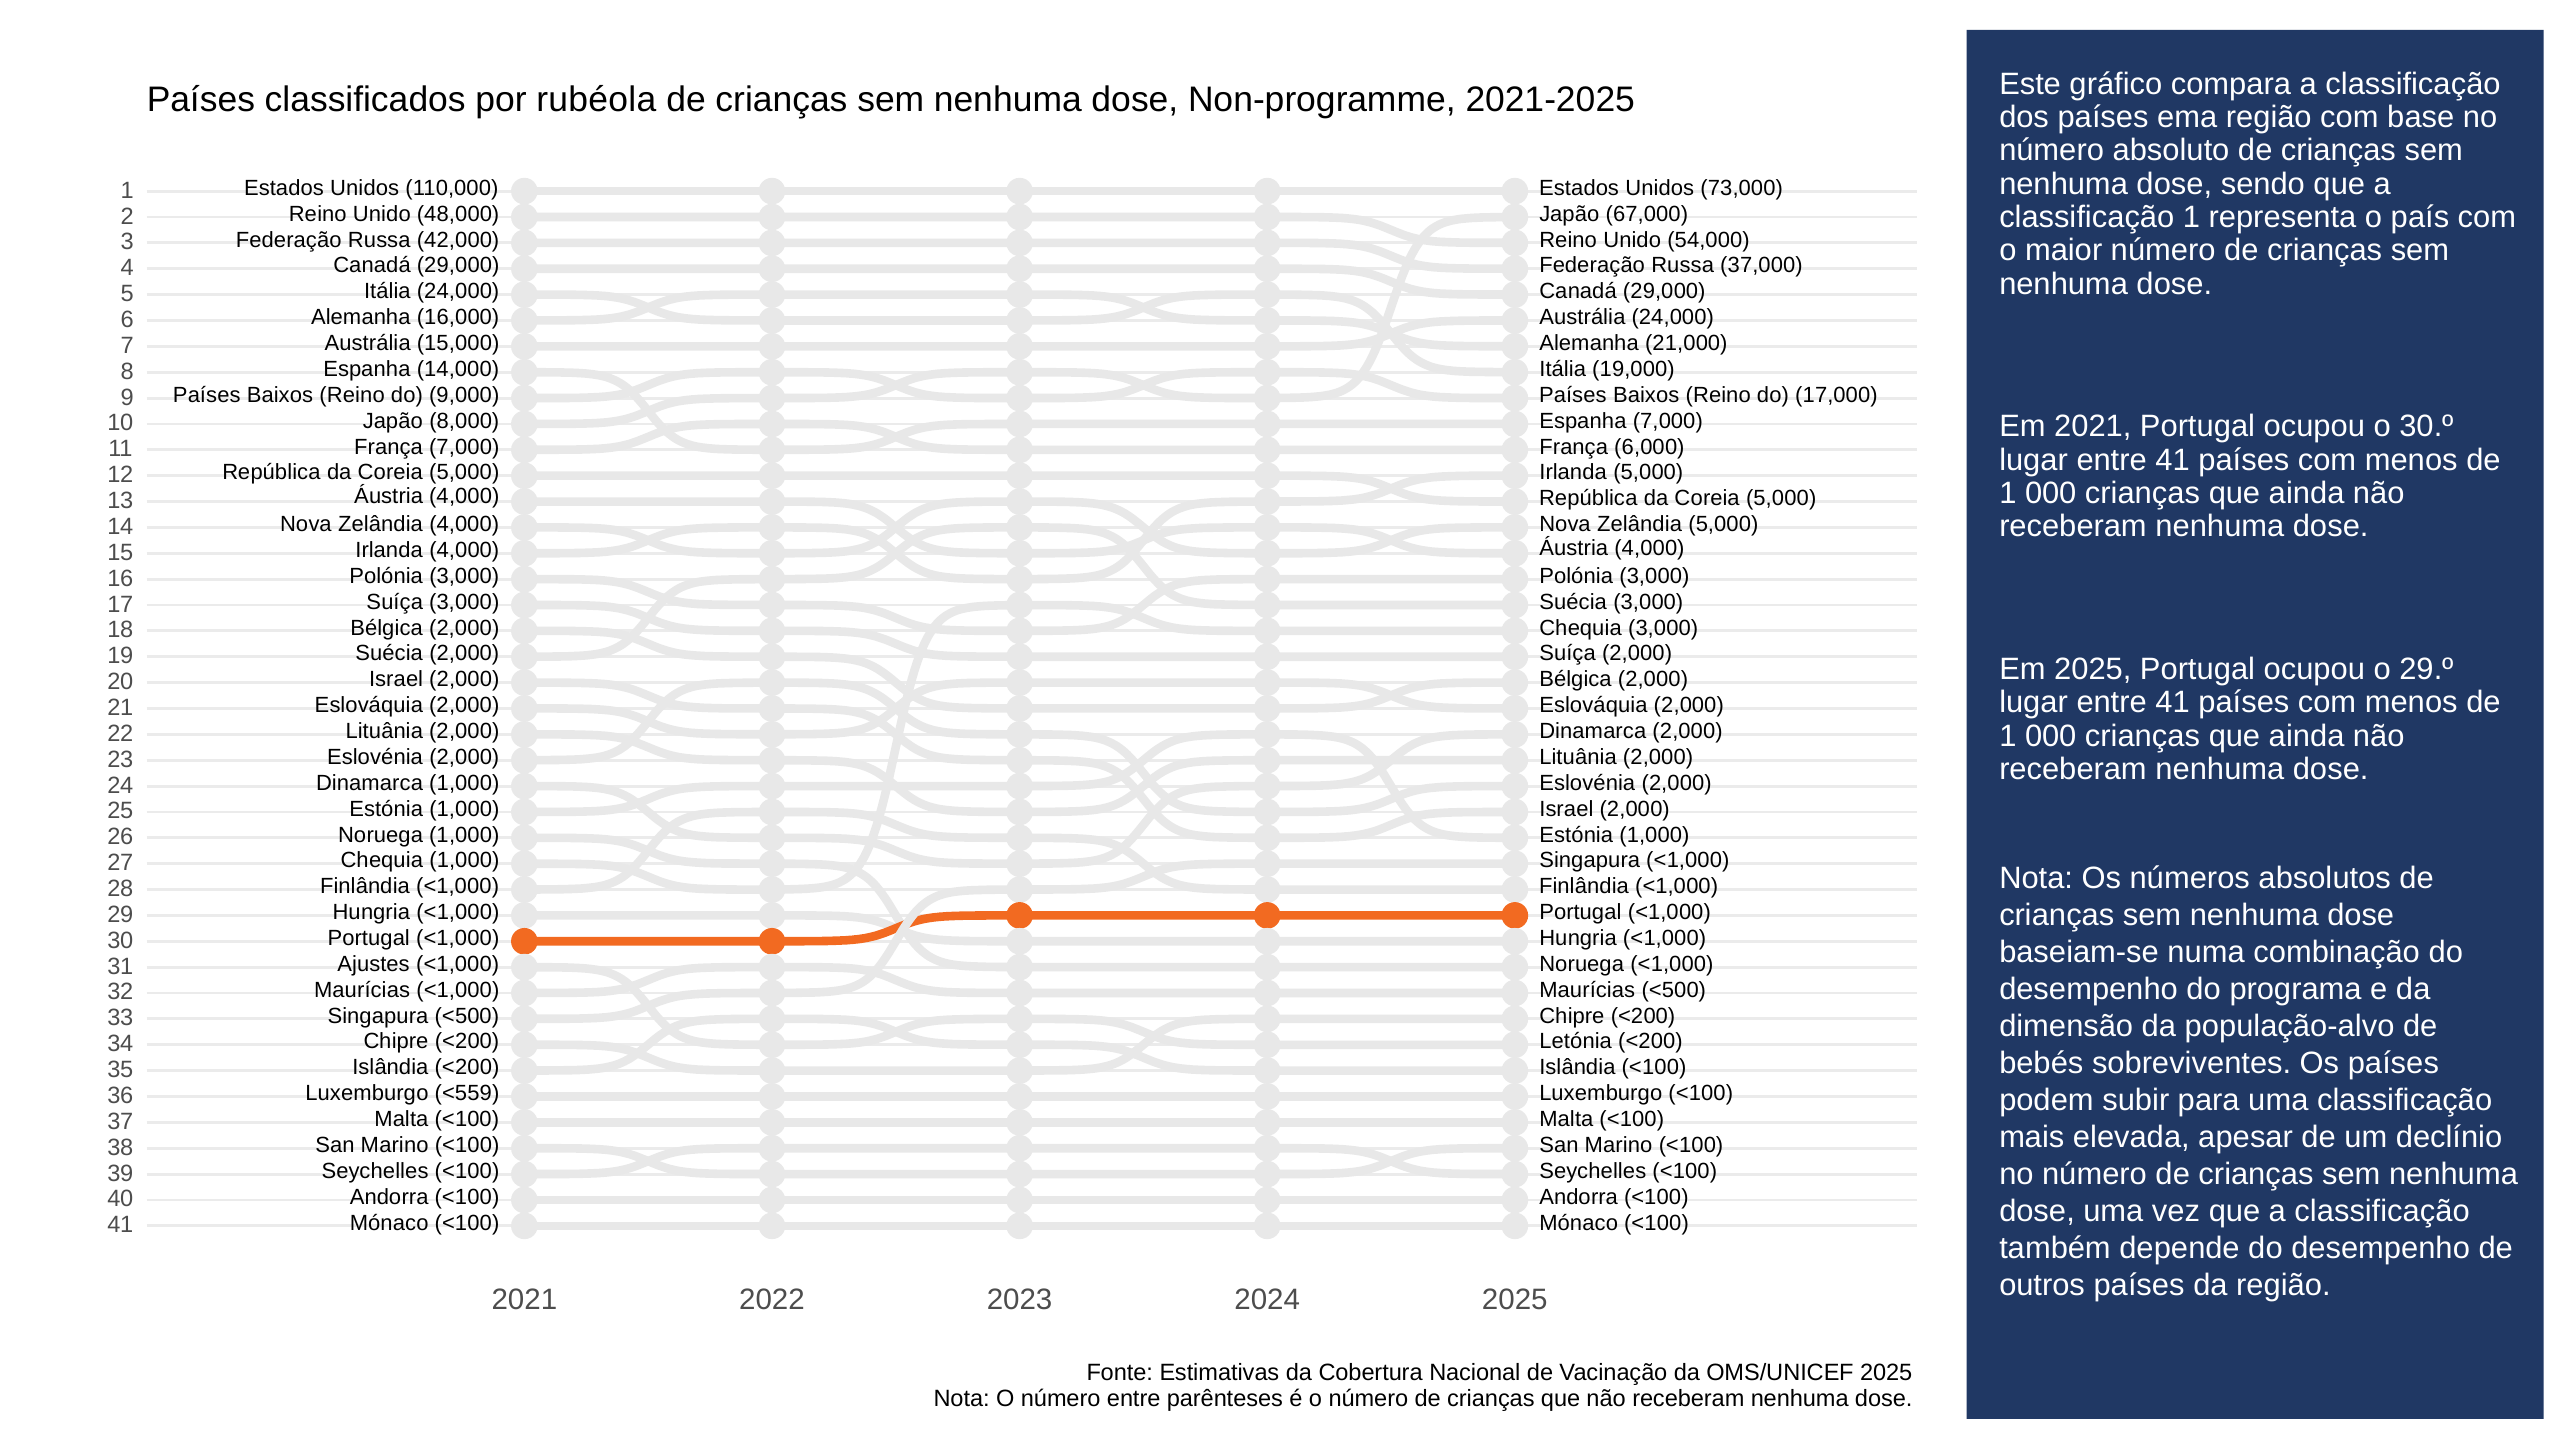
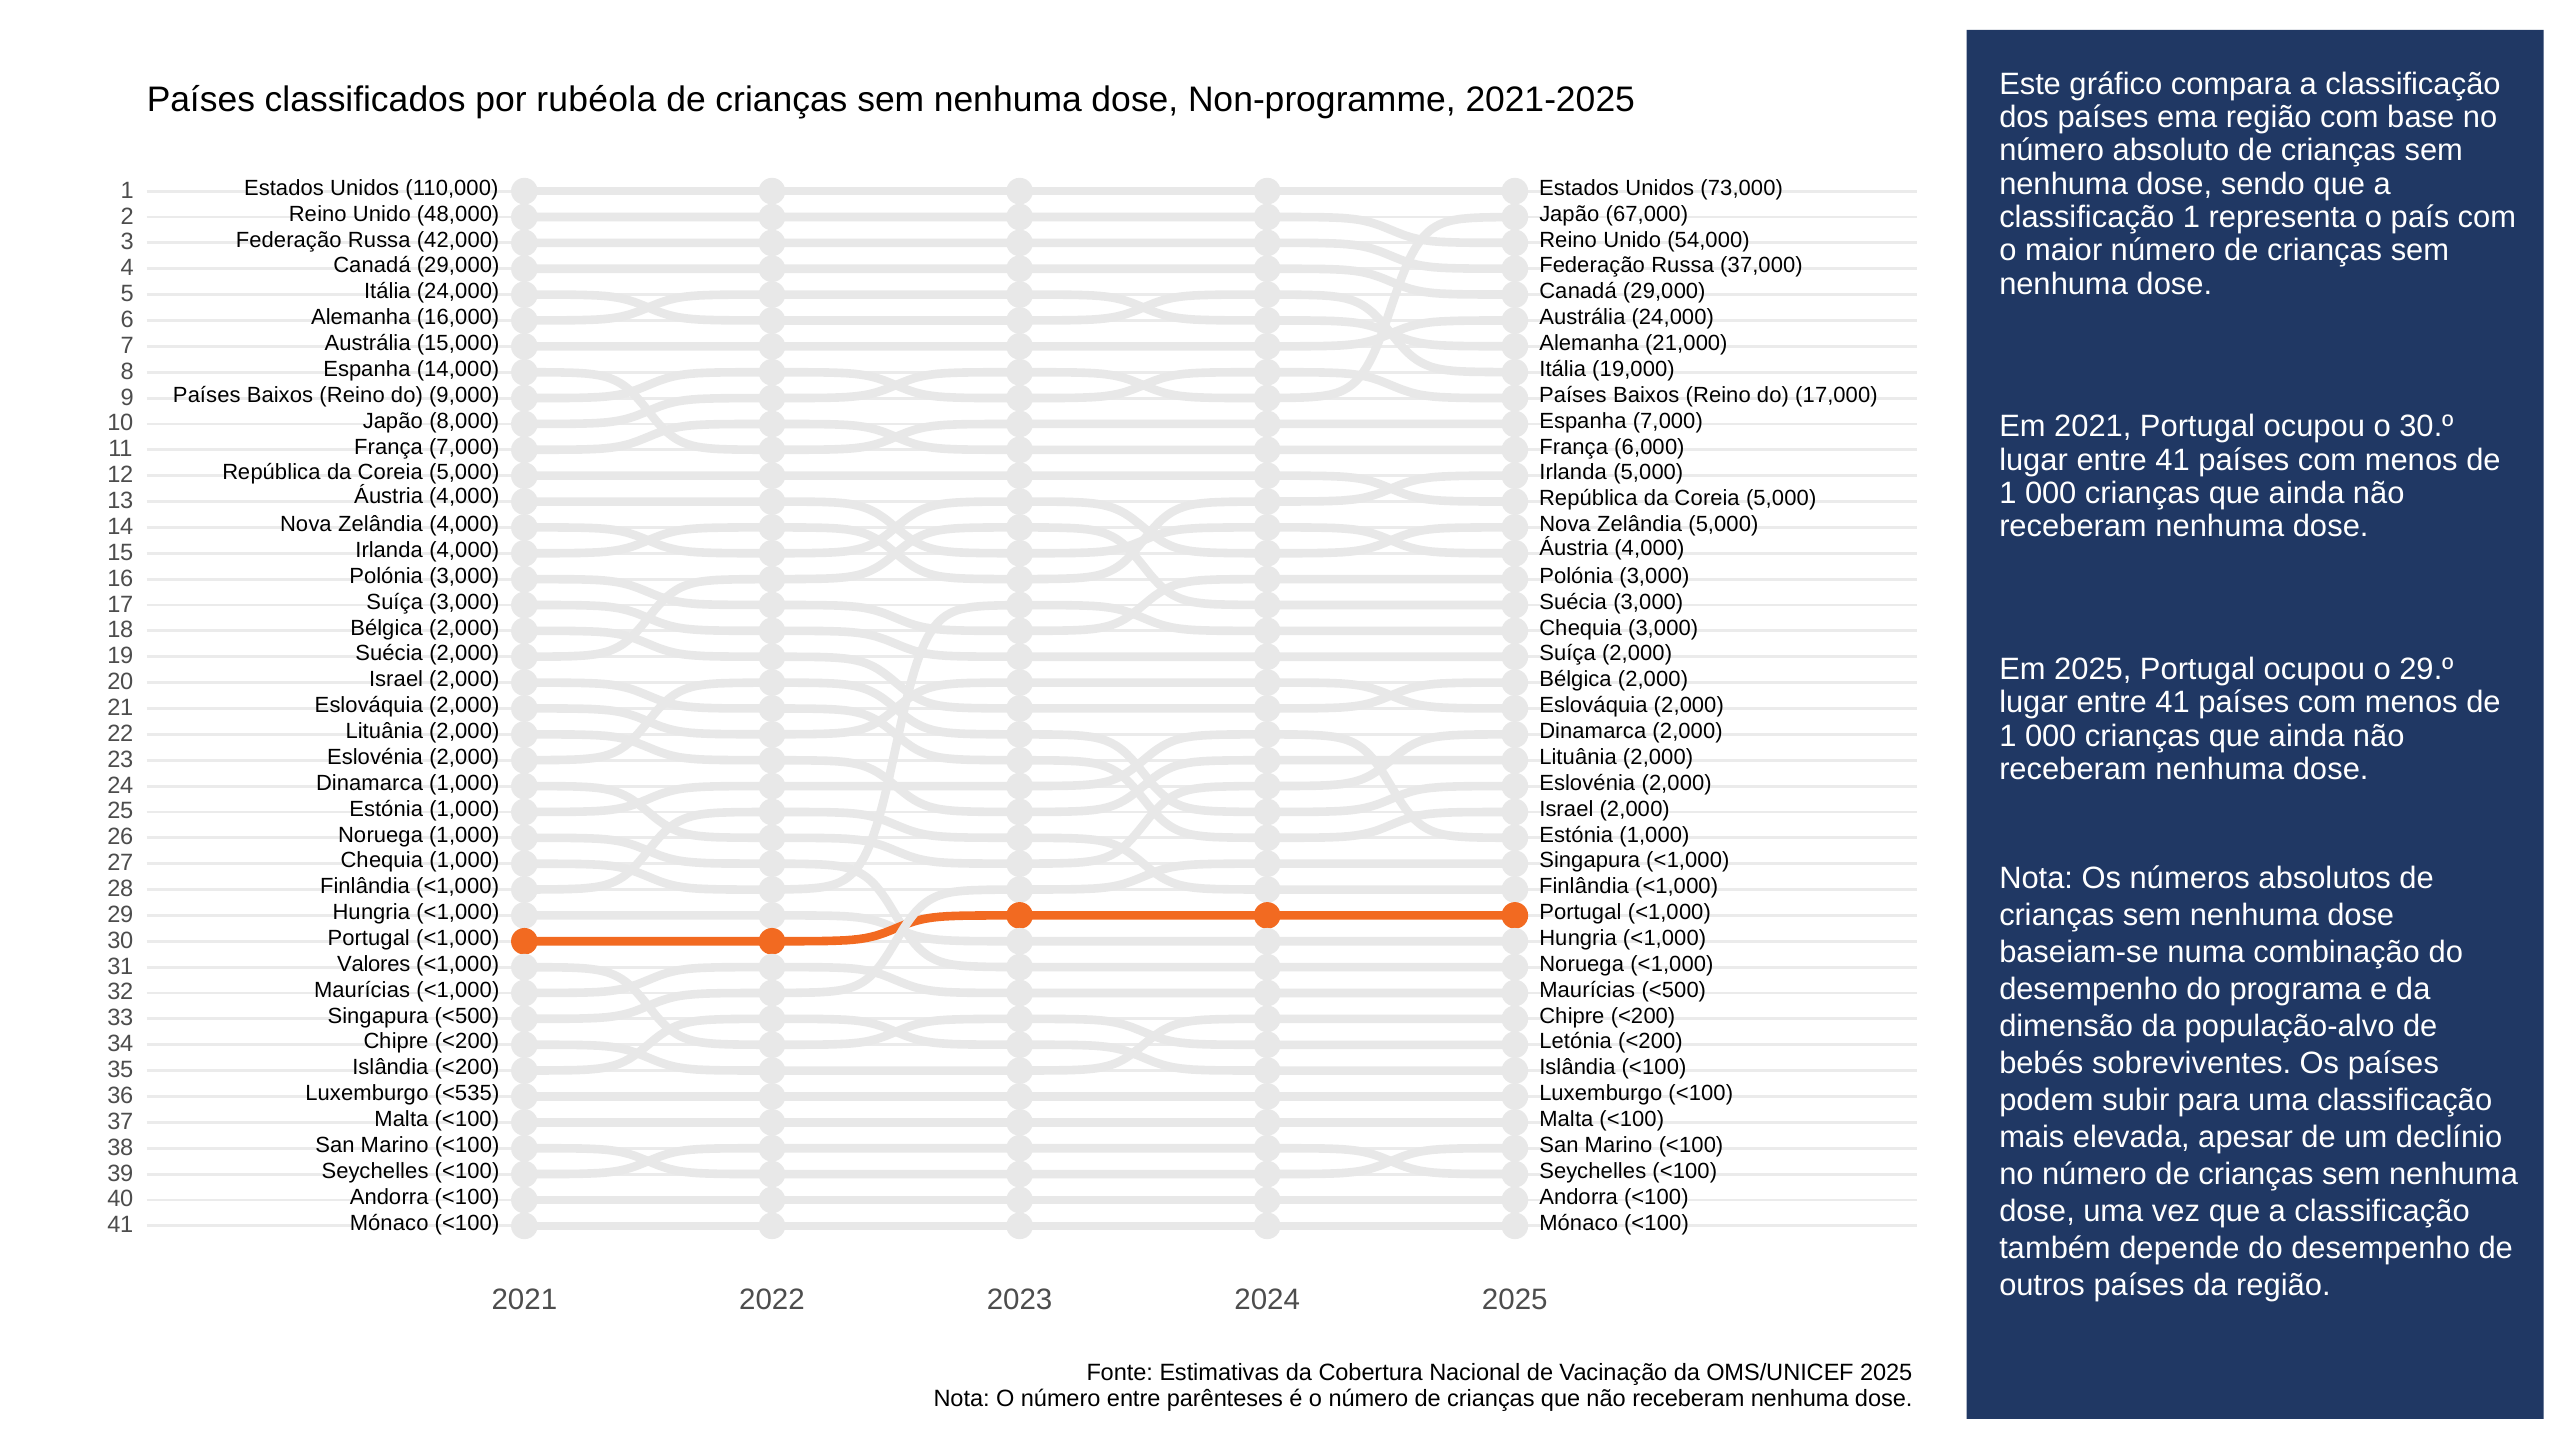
Ajustes: Ajustes -> Valores
<559: <559 -> <535
